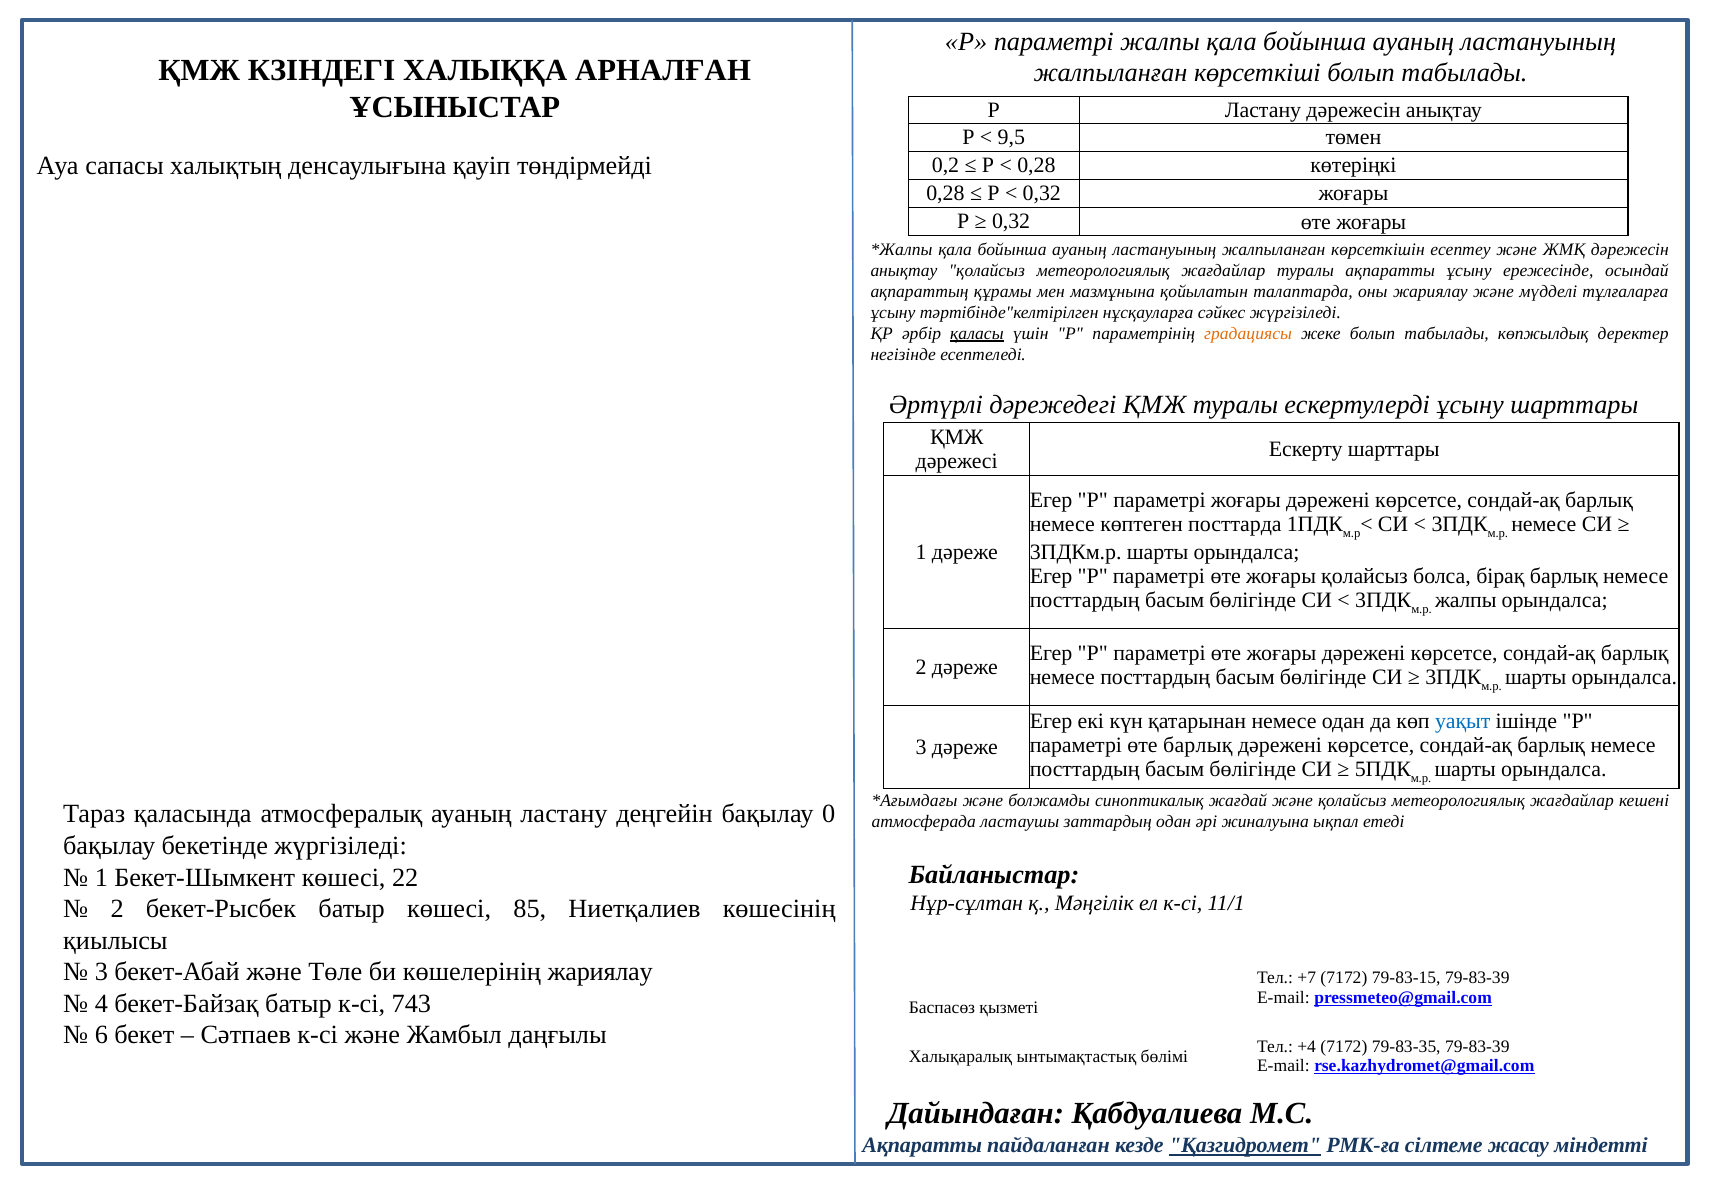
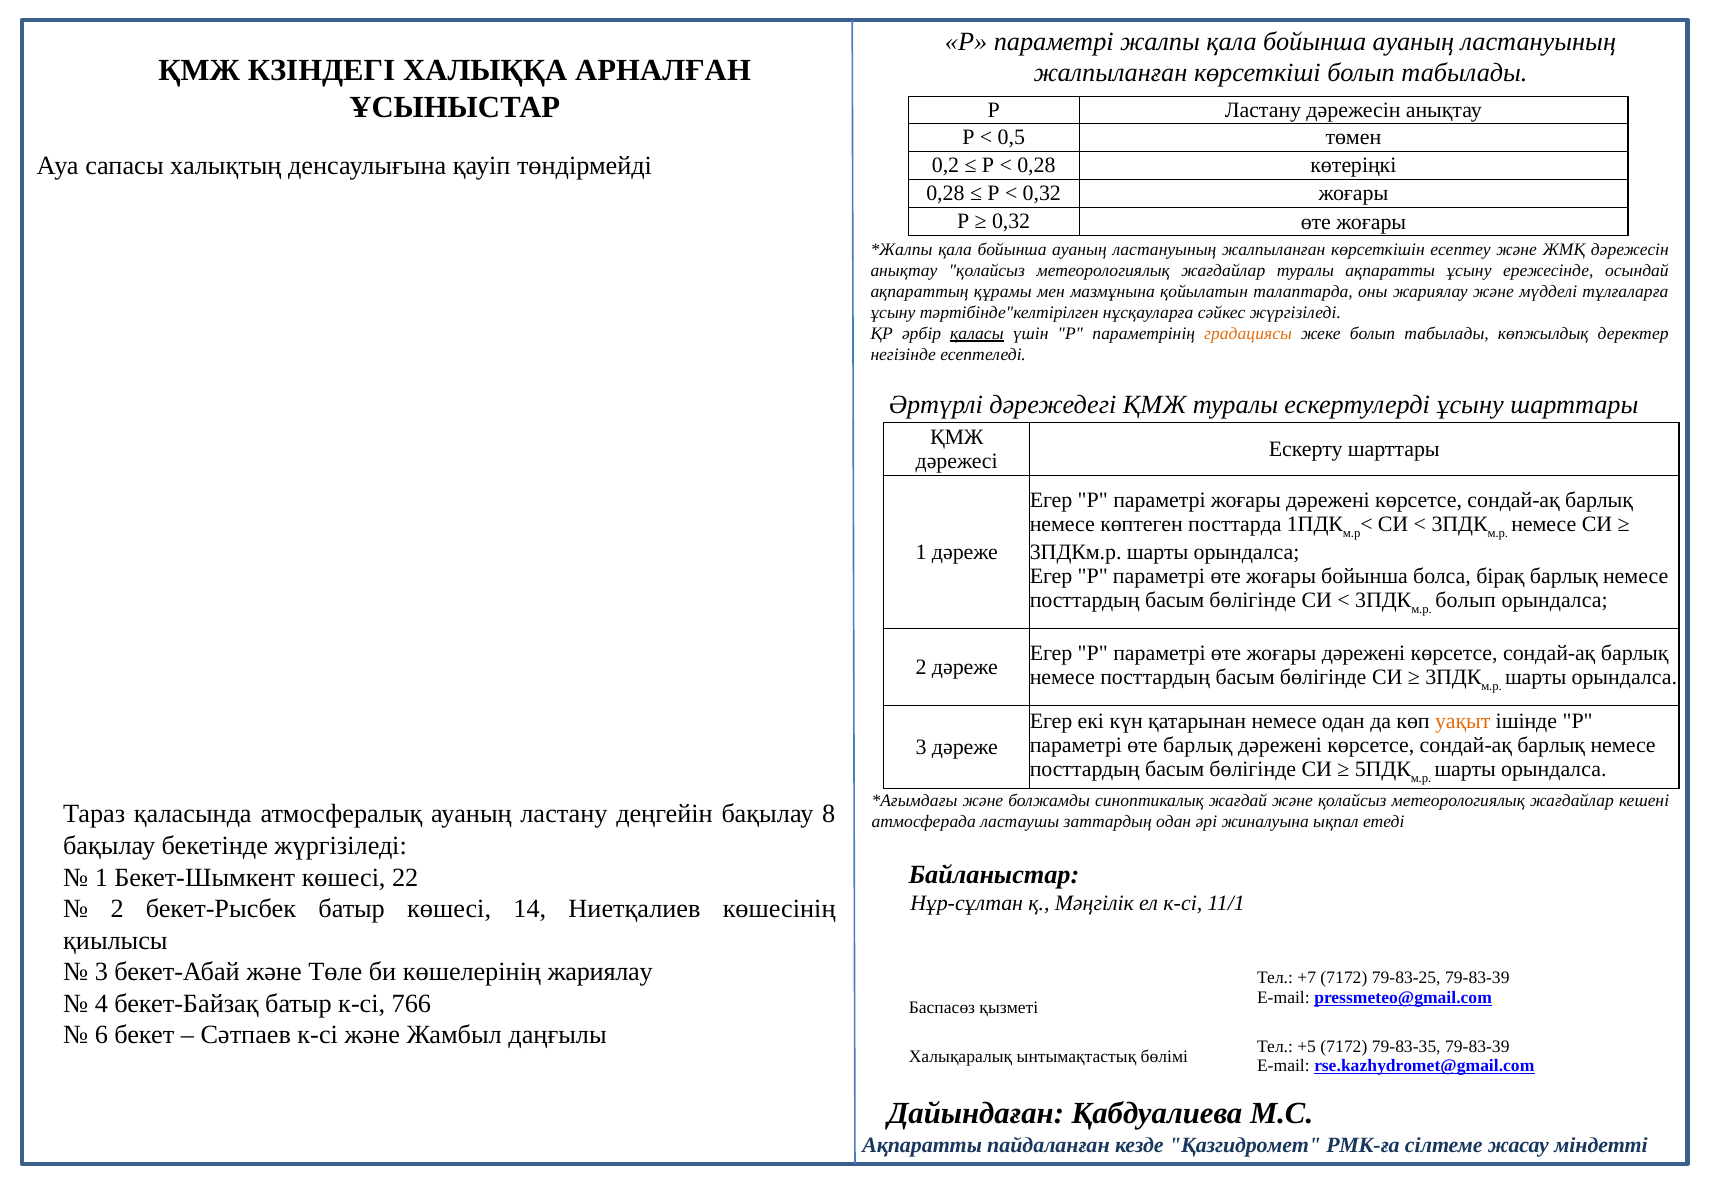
9,5: 9,5 -> 0,5
жоғары қолайсыз: қолайсыз -> бойынша
жалпы at (1466, 601): жалпы -> болып
уақыт colour: blue -> orange
0: 0 -> 8
85: 85 -> 14
79-83-15: 79-83-15 -> 79-83-25
743: 743 -> 766
+4: +4 -> +5
Қазгидромет underline: present -> none
